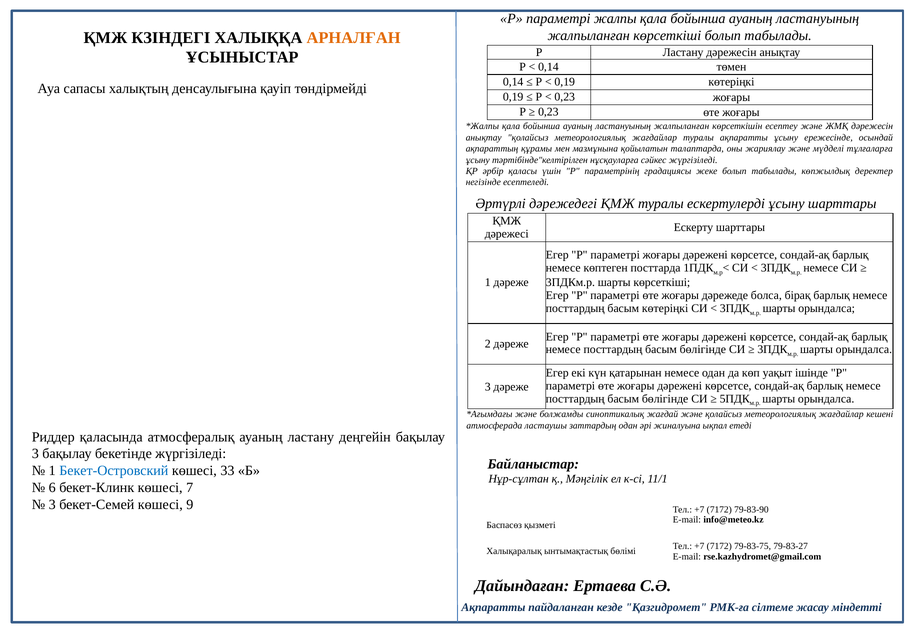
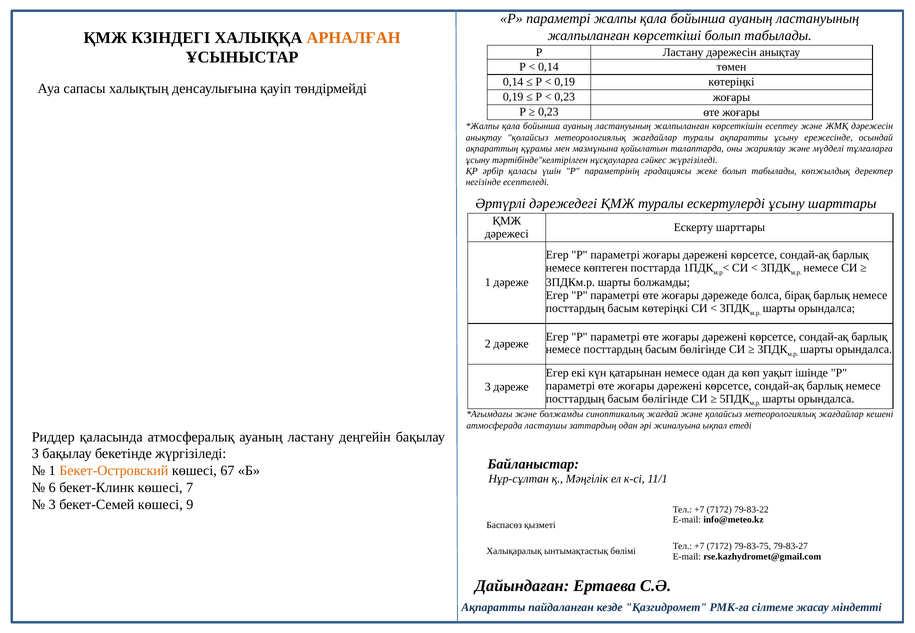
шарты көрсеткіші: көрсеткіші -> болжамды
Бекет-Островский colour: blue -> orange
33: 33 -> 67
79-83-90: 79-83-90 -> 79-83-22
